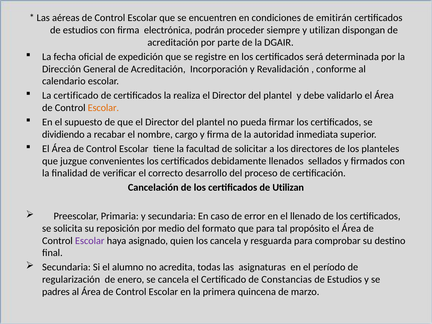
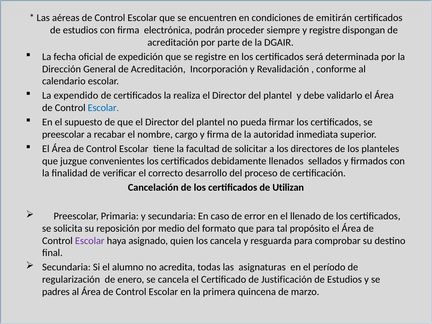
y utilizan: utilizan -> registre
La certificado: certificado -> expendido
Escolar at (103, 108) colour: orange -> blue
dividiendo at (63, 134): dividiendo -> preescolar
Constancias: Constancias -> Justificación
